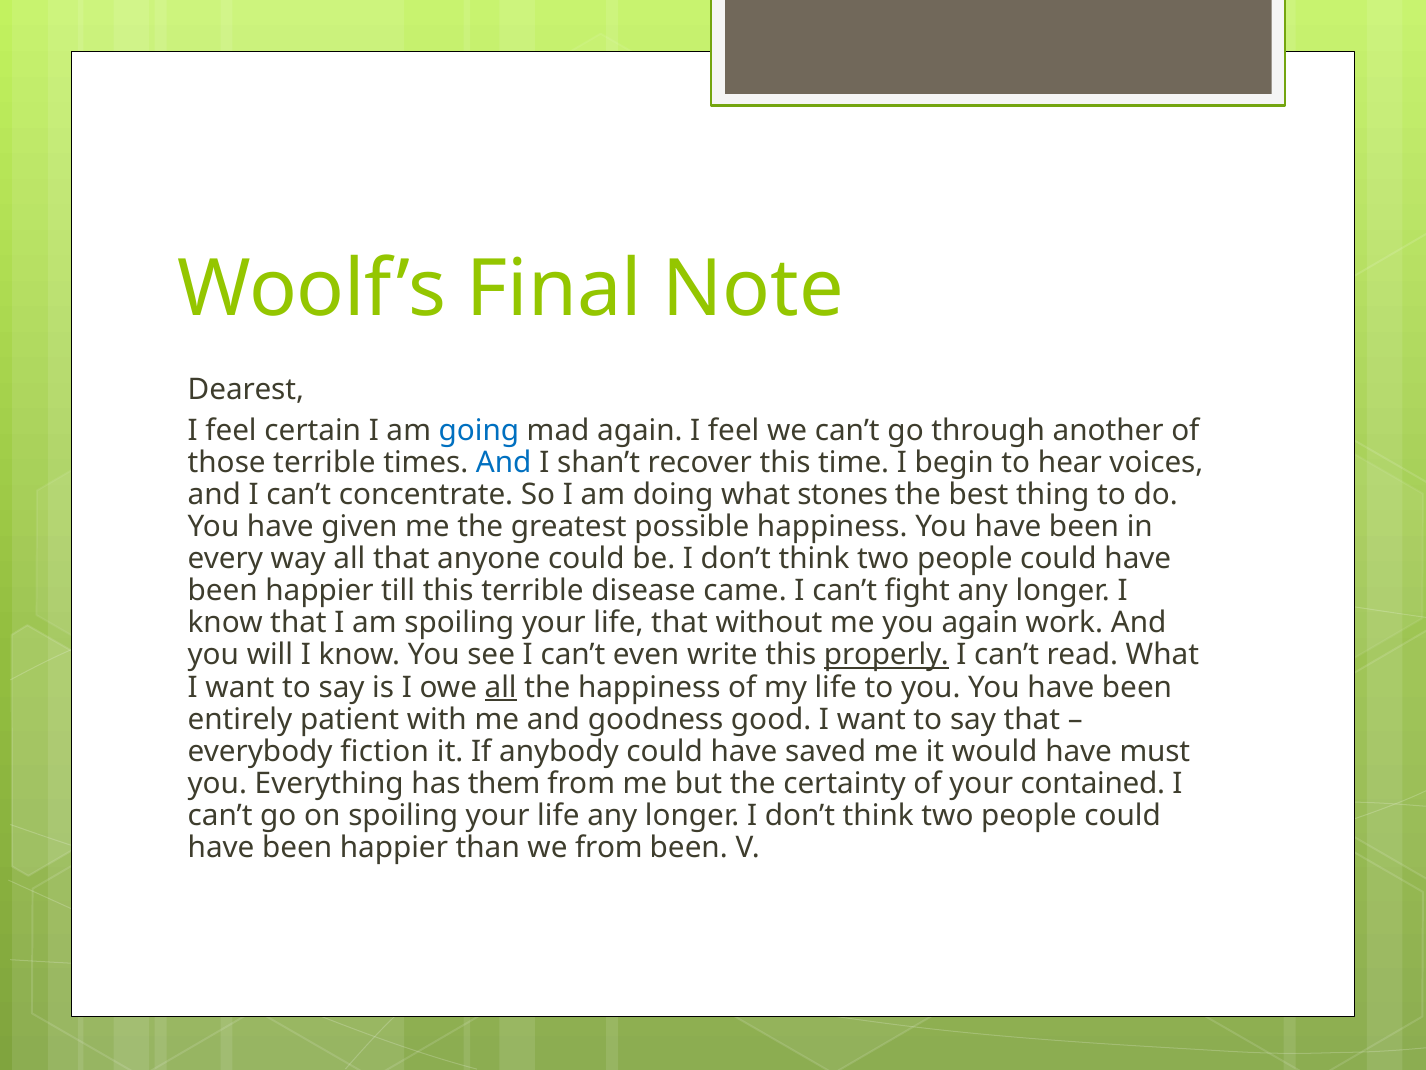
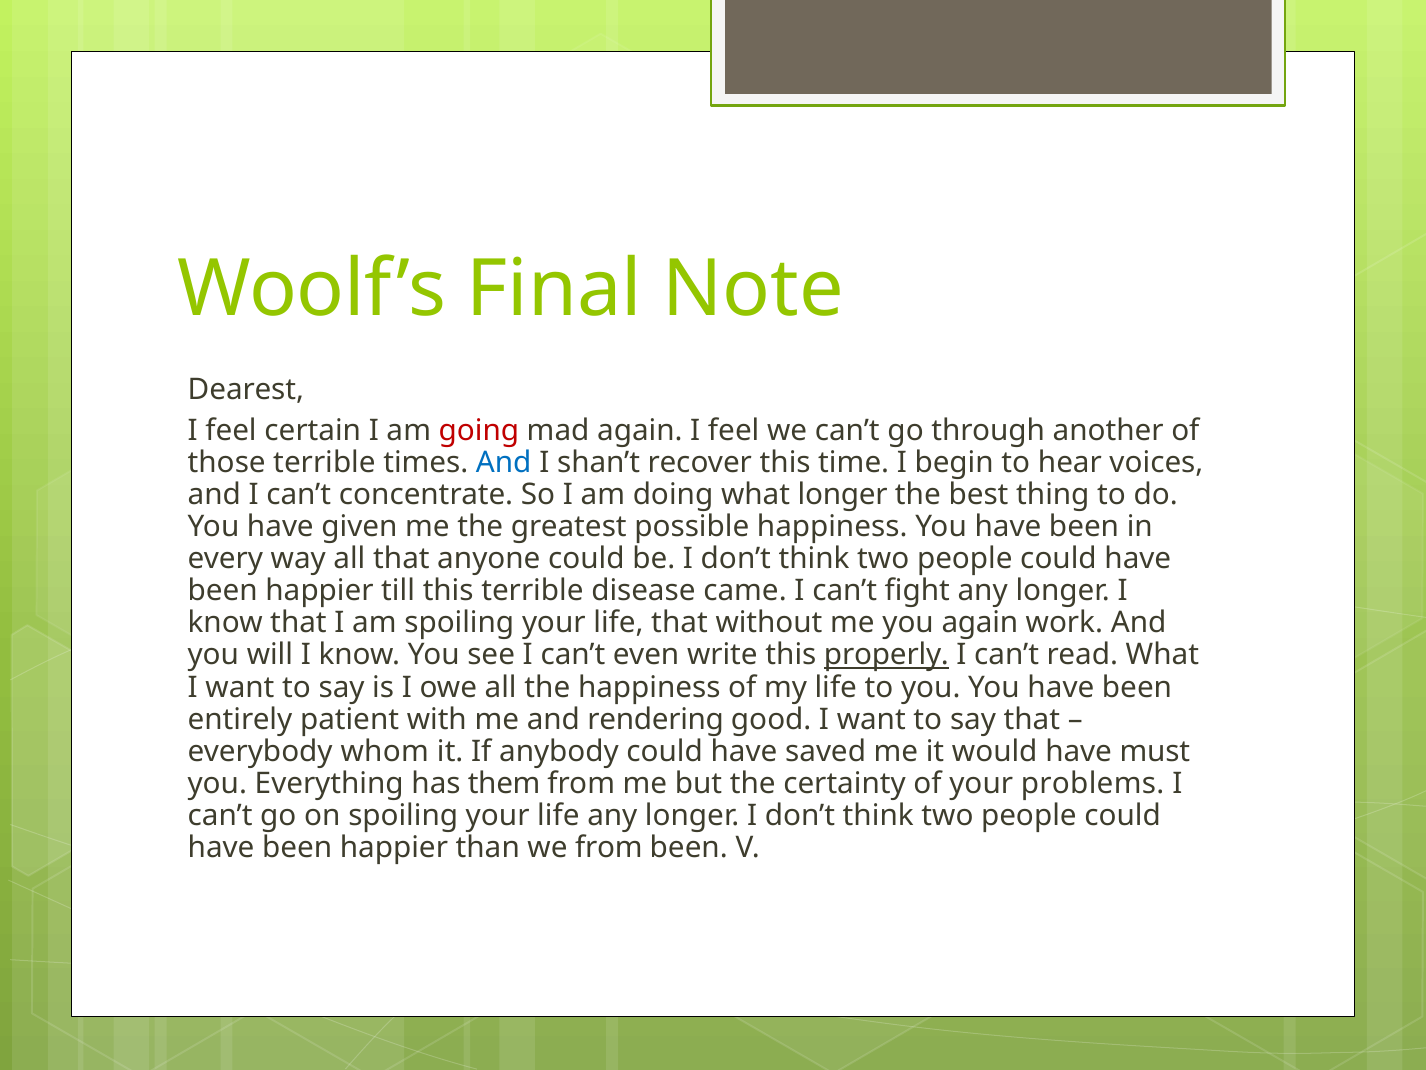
going colour: blue -> red
what stones: stones -> longer
all at (501, 687) underline: present -> none
goodness: goodness -> rendering
fiction: fiction -> whom
contained: contained -> problems
